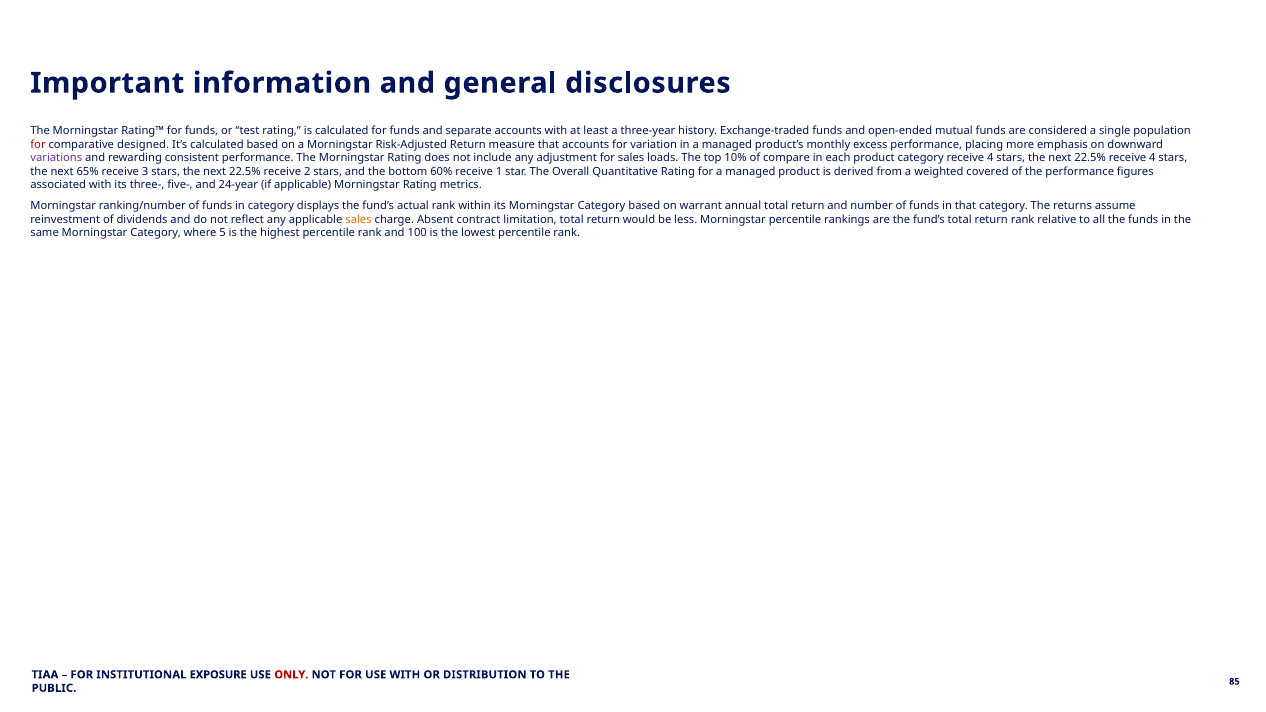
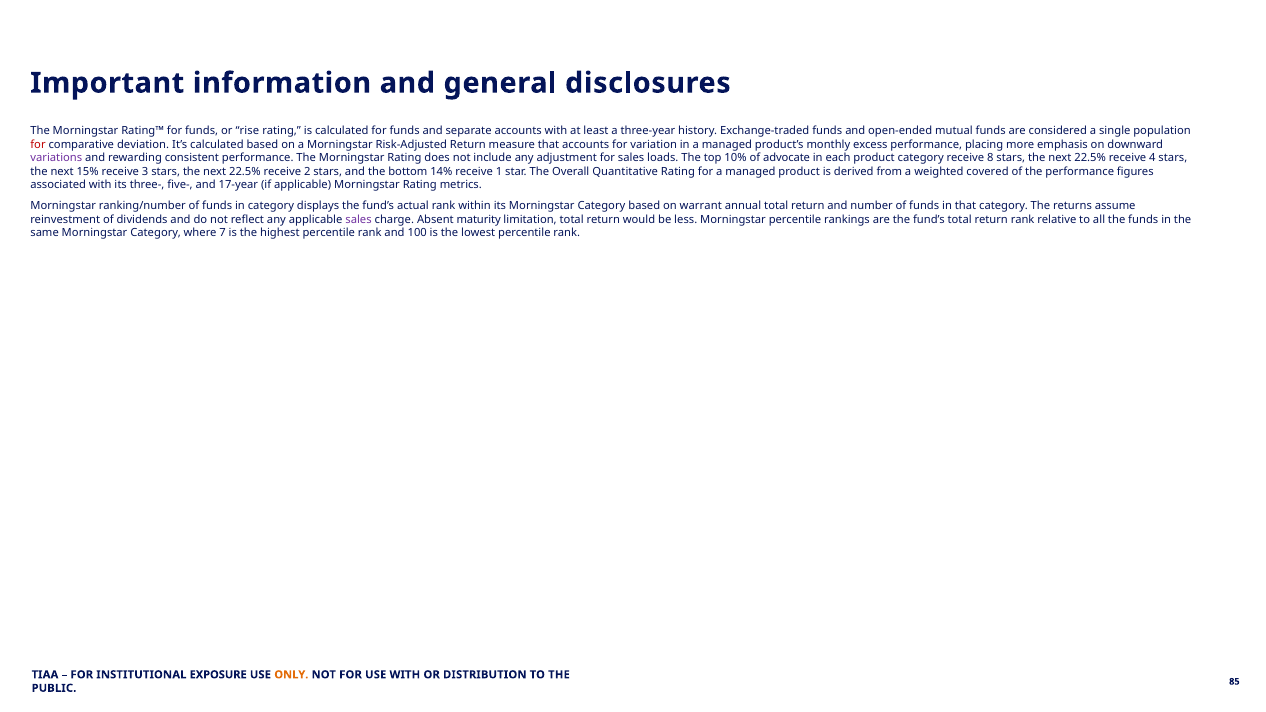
test: test -> rise
designed: designed -> deviation
compare: compare -> advocate
category receive 4: 4 -> 8
65%: 65% -> 15%
60%: 60% -> 14%
24-year: 24-year -> 17-year
sales at (359, 220) colour: orange -> purple
contract: contract -> maturity
5: 5 -> 7
ONLY colour: red -> orange
